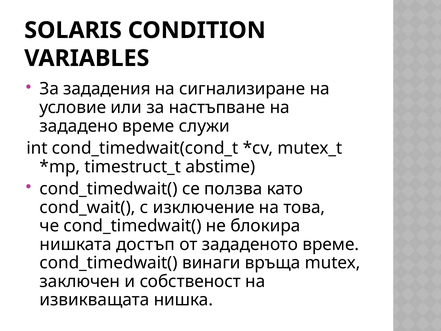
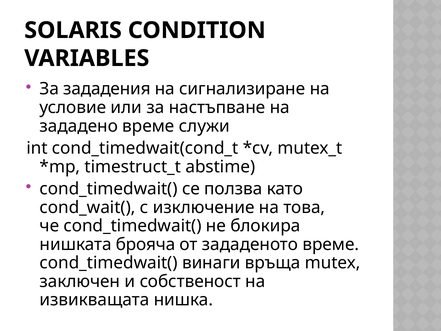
достъп: достъп -> брояча
